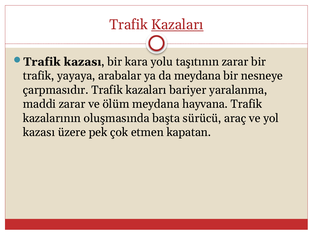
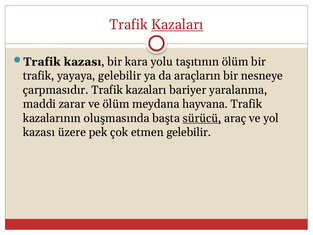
taşıtının zarar: zarar -> ölüm
yayaya arabalar: arabalar -> gelebilir
da meydana: meydana -> araçların
sürücü underline: none -> present
etmen kapatan: kapatan -> gelebilir
